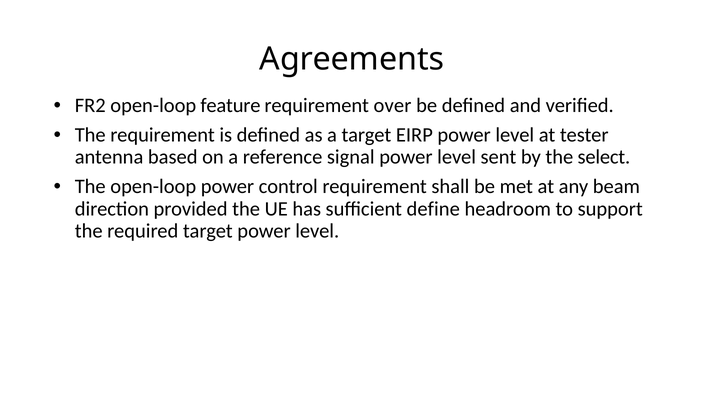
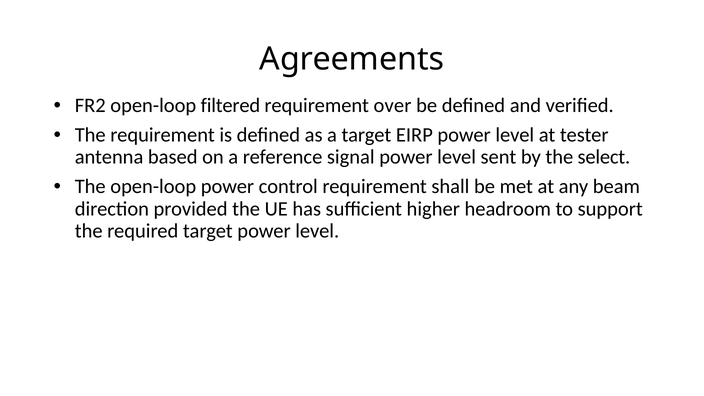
feature: feature -> filtered
define: define -> higher
